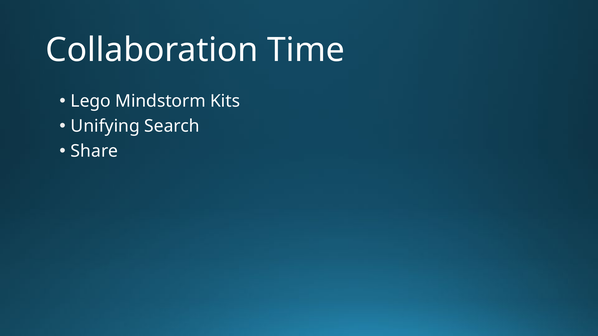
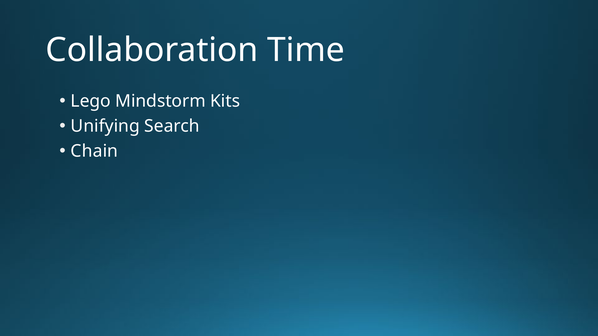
Share: Share -> Chain
